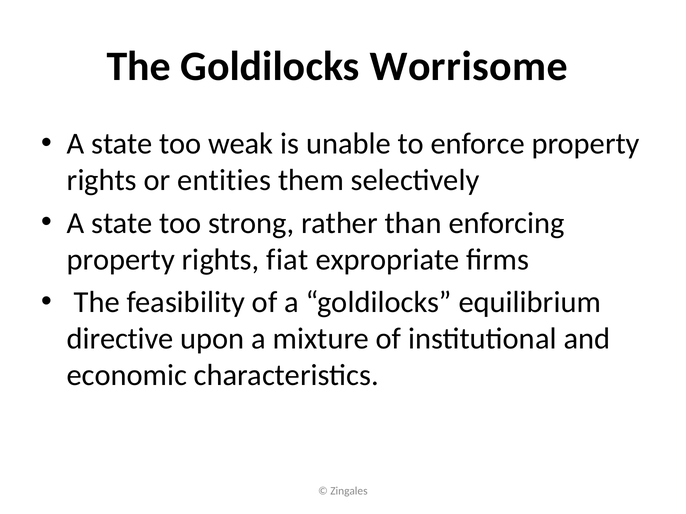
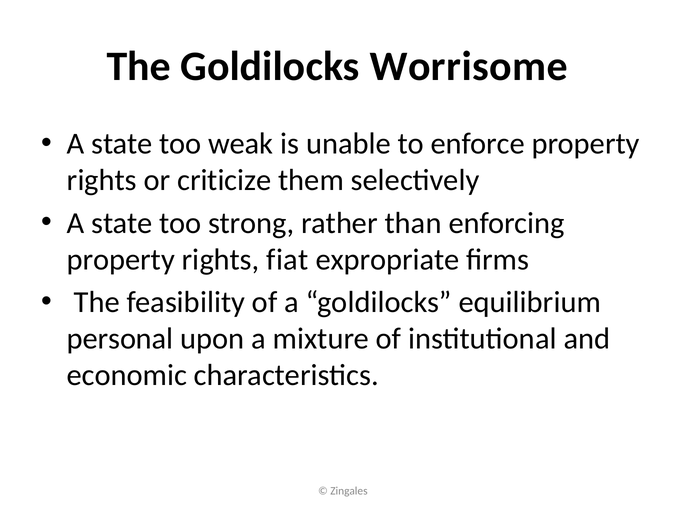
entities: entities -> criticize
directive: directive -> personal
